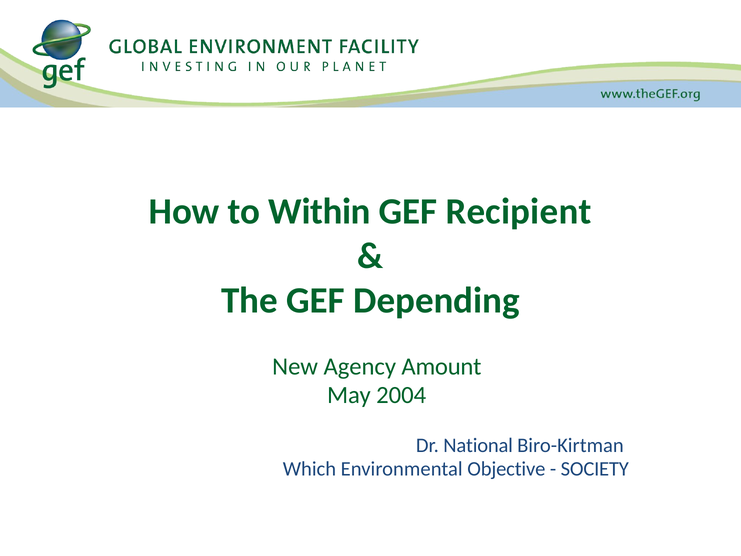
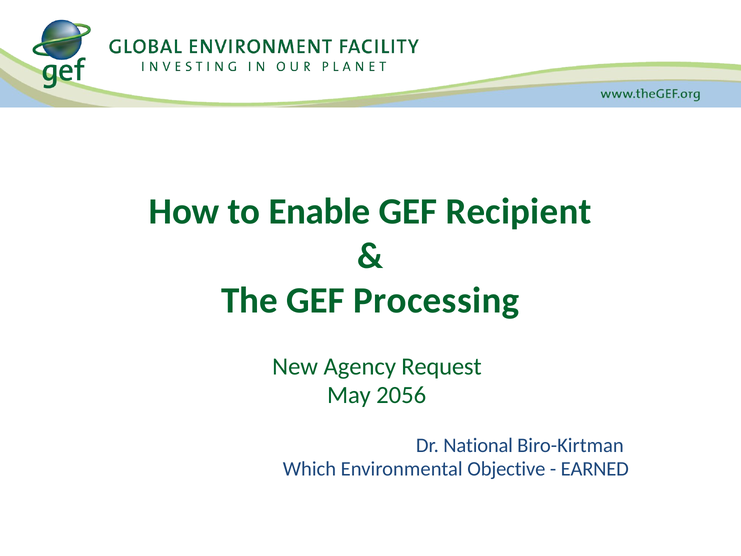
Within: Within -> Enable
Depending: Depending -> Processing
Amount: Amount -> Request
2004: 2004 -> 2056
SOCIETY: SOCIETY -> EARNED
